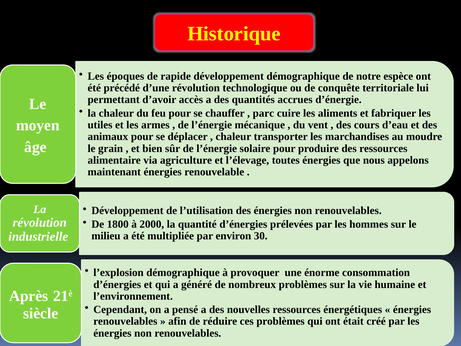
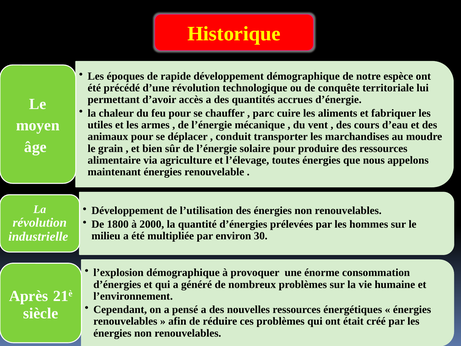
chaleur at (233, 137): chaleur -> conduit
